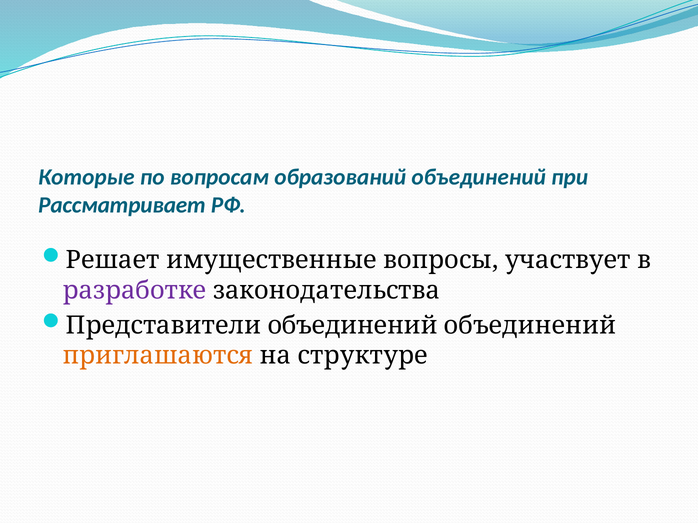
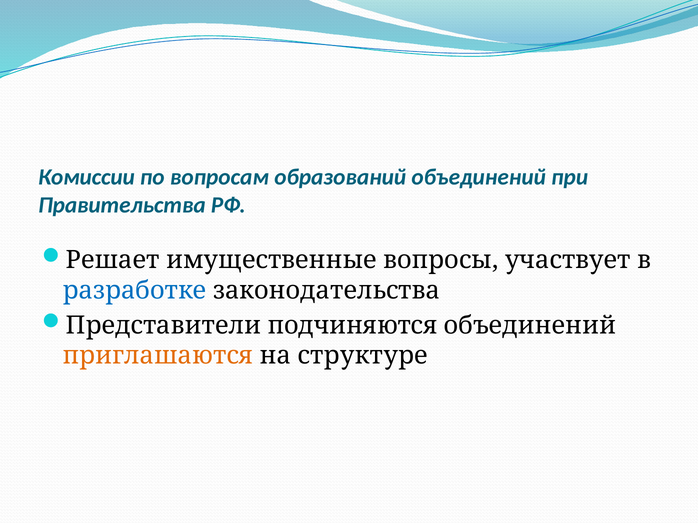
Которые: Которые -> Комиссии
Рассматривает: Рассматривает -> Правительства
разработке colour: purple -> blue
Представители объединений: объединений -> подчиняются
